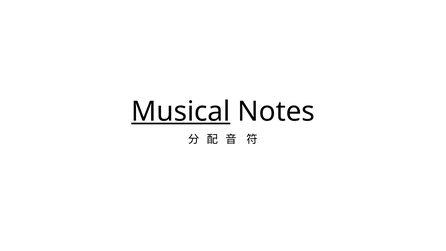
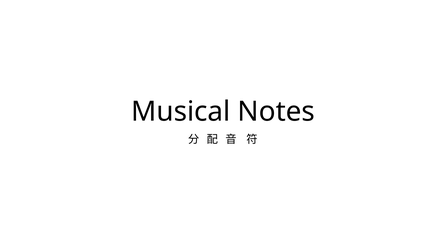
Musical underline: present -> none
